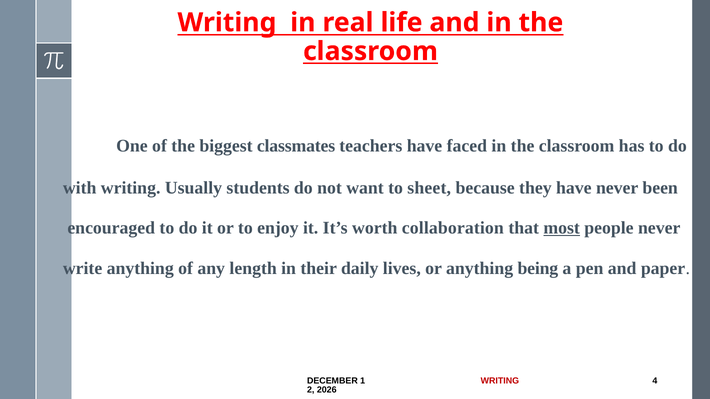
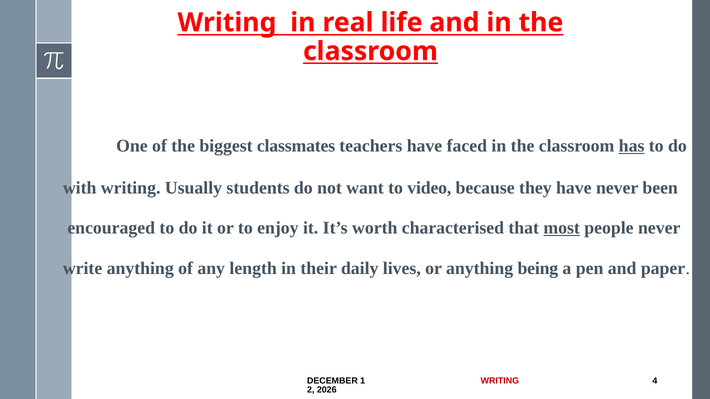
has underline: none -> present
sheet: sheet -> video
collaboration: collaboration -> characterised
